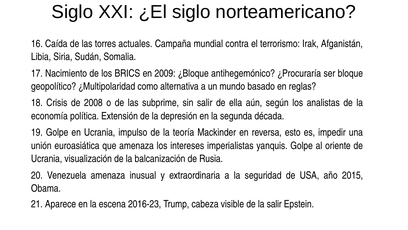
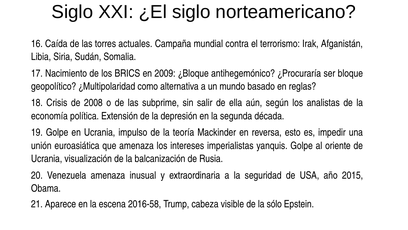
2016-23: 2016-23 -> 2016-58
la salir: salir -> sólo
